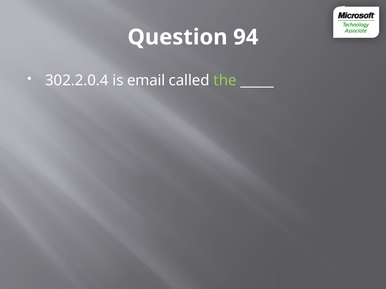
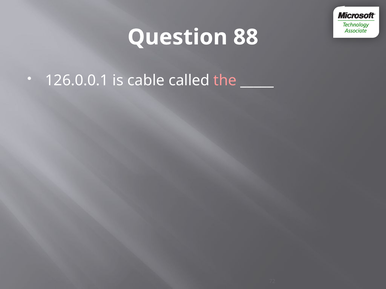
94: 94 -> 88
302.2.0.4: 302.2.0.4 -> 126.0.0.1
email: email -> cable
the colour: light green -> pink
